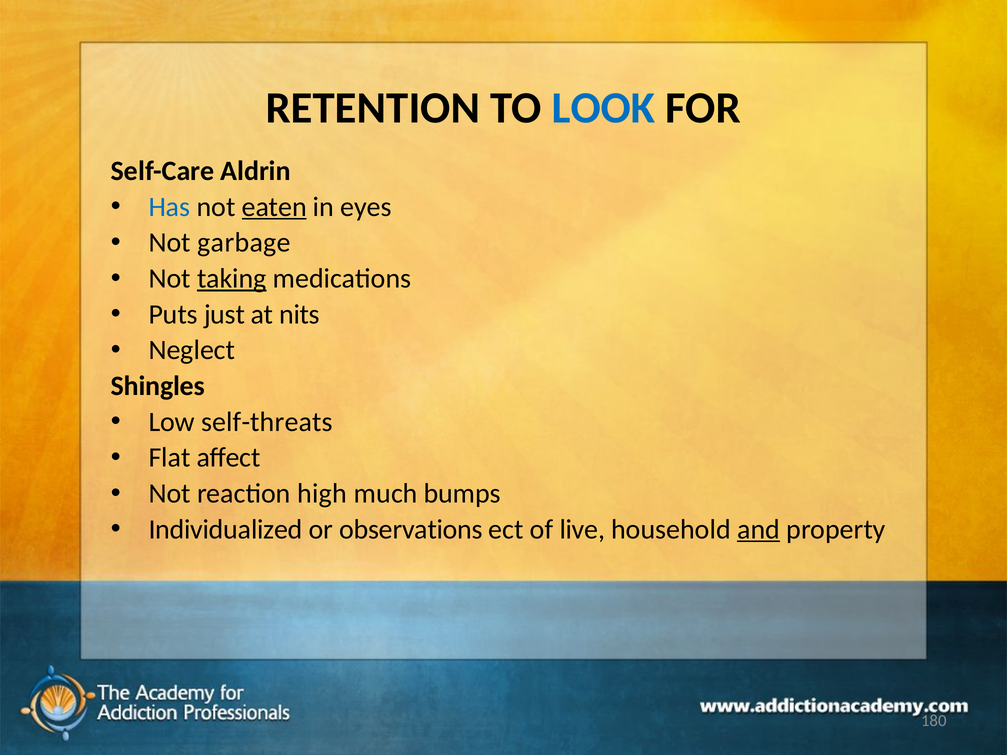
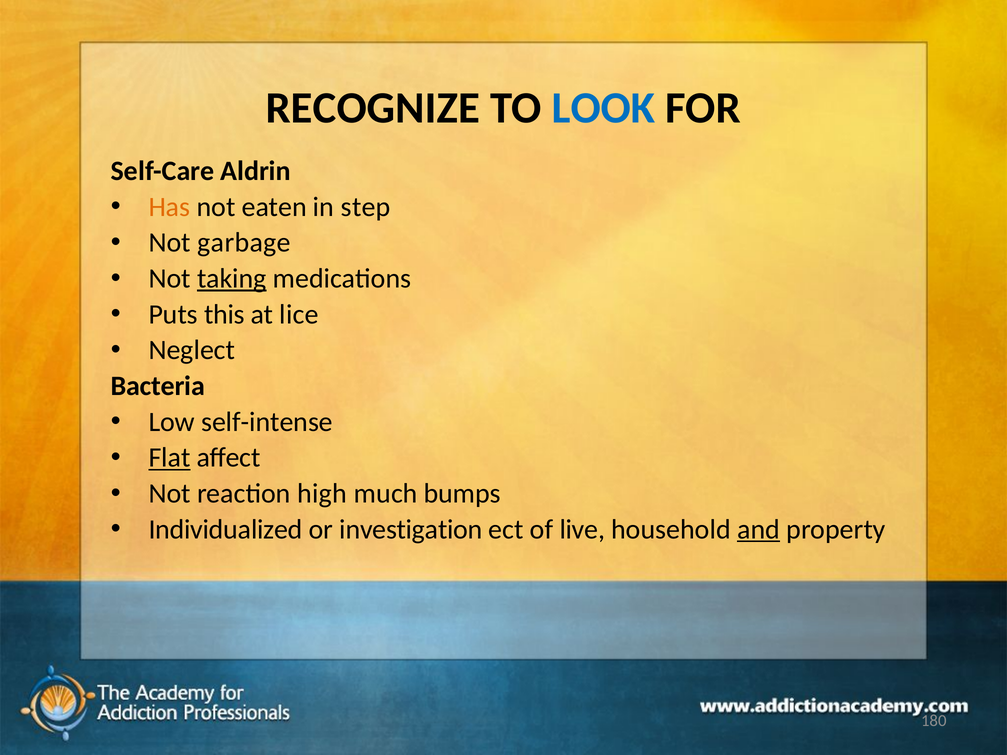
RETENTION: RETENTION -> RECOGNIZE
Has colour: blue -> orange
eaten underline: present -> none
eyes: eyes -> step
just: just -> this
nits: nits -> lice
Shingles: Shingles -> Bacteria
self-threats: self-threats -> self-intense
Flat underline: none -> present
observations: observations -> investigation
